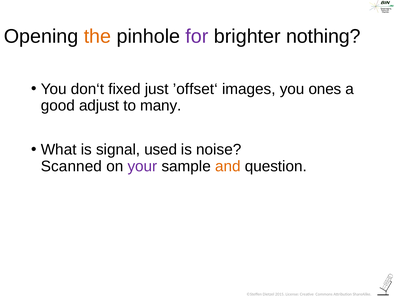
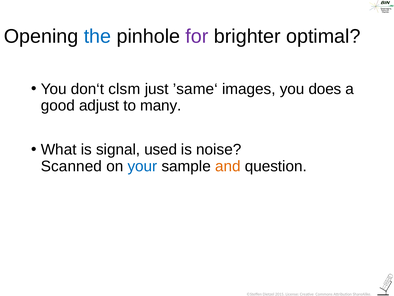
the colour: orange -> blue
nothing: nothing -> optimal
fixed: fixed -> clsm
’offset‘: ’offset‘ -> ’same‘
ones: ones -> does
your colour: purple -> blue
